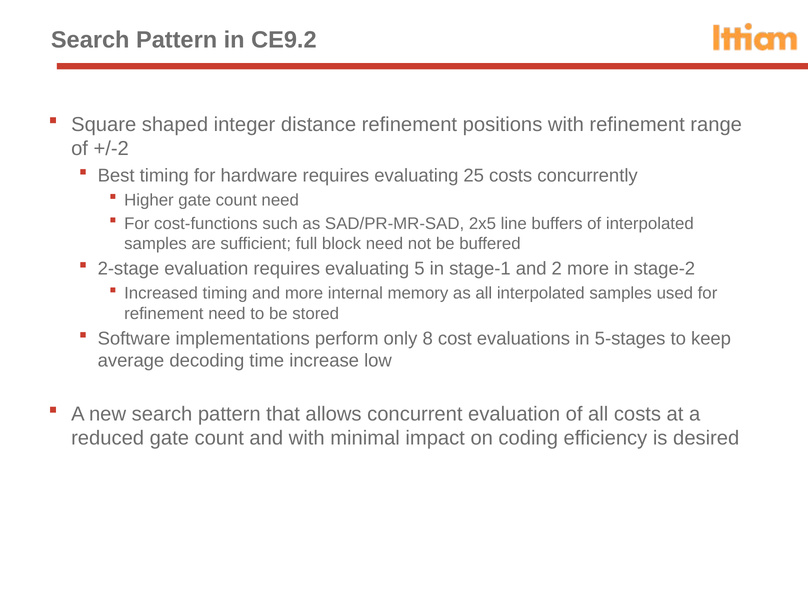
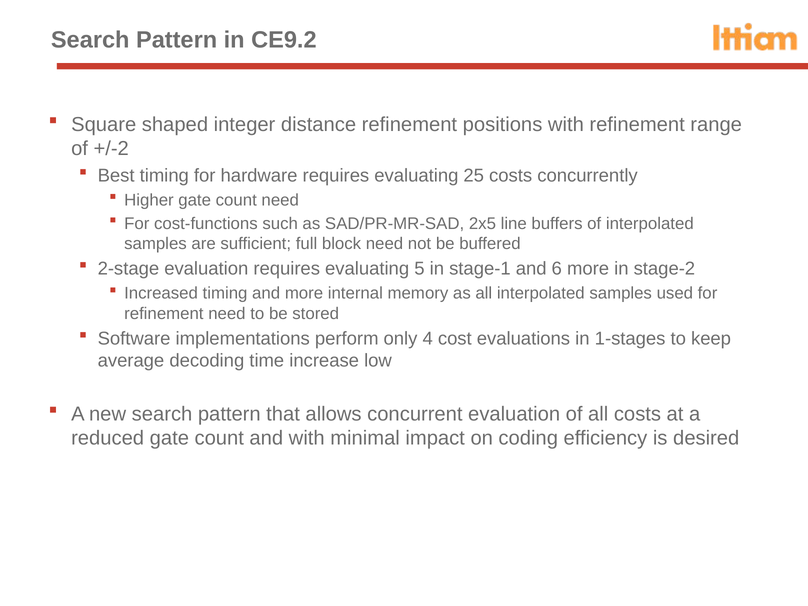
2: 2 -> 6
8: 8 -> 4
5-stages: 5-stages -> 1-stages
